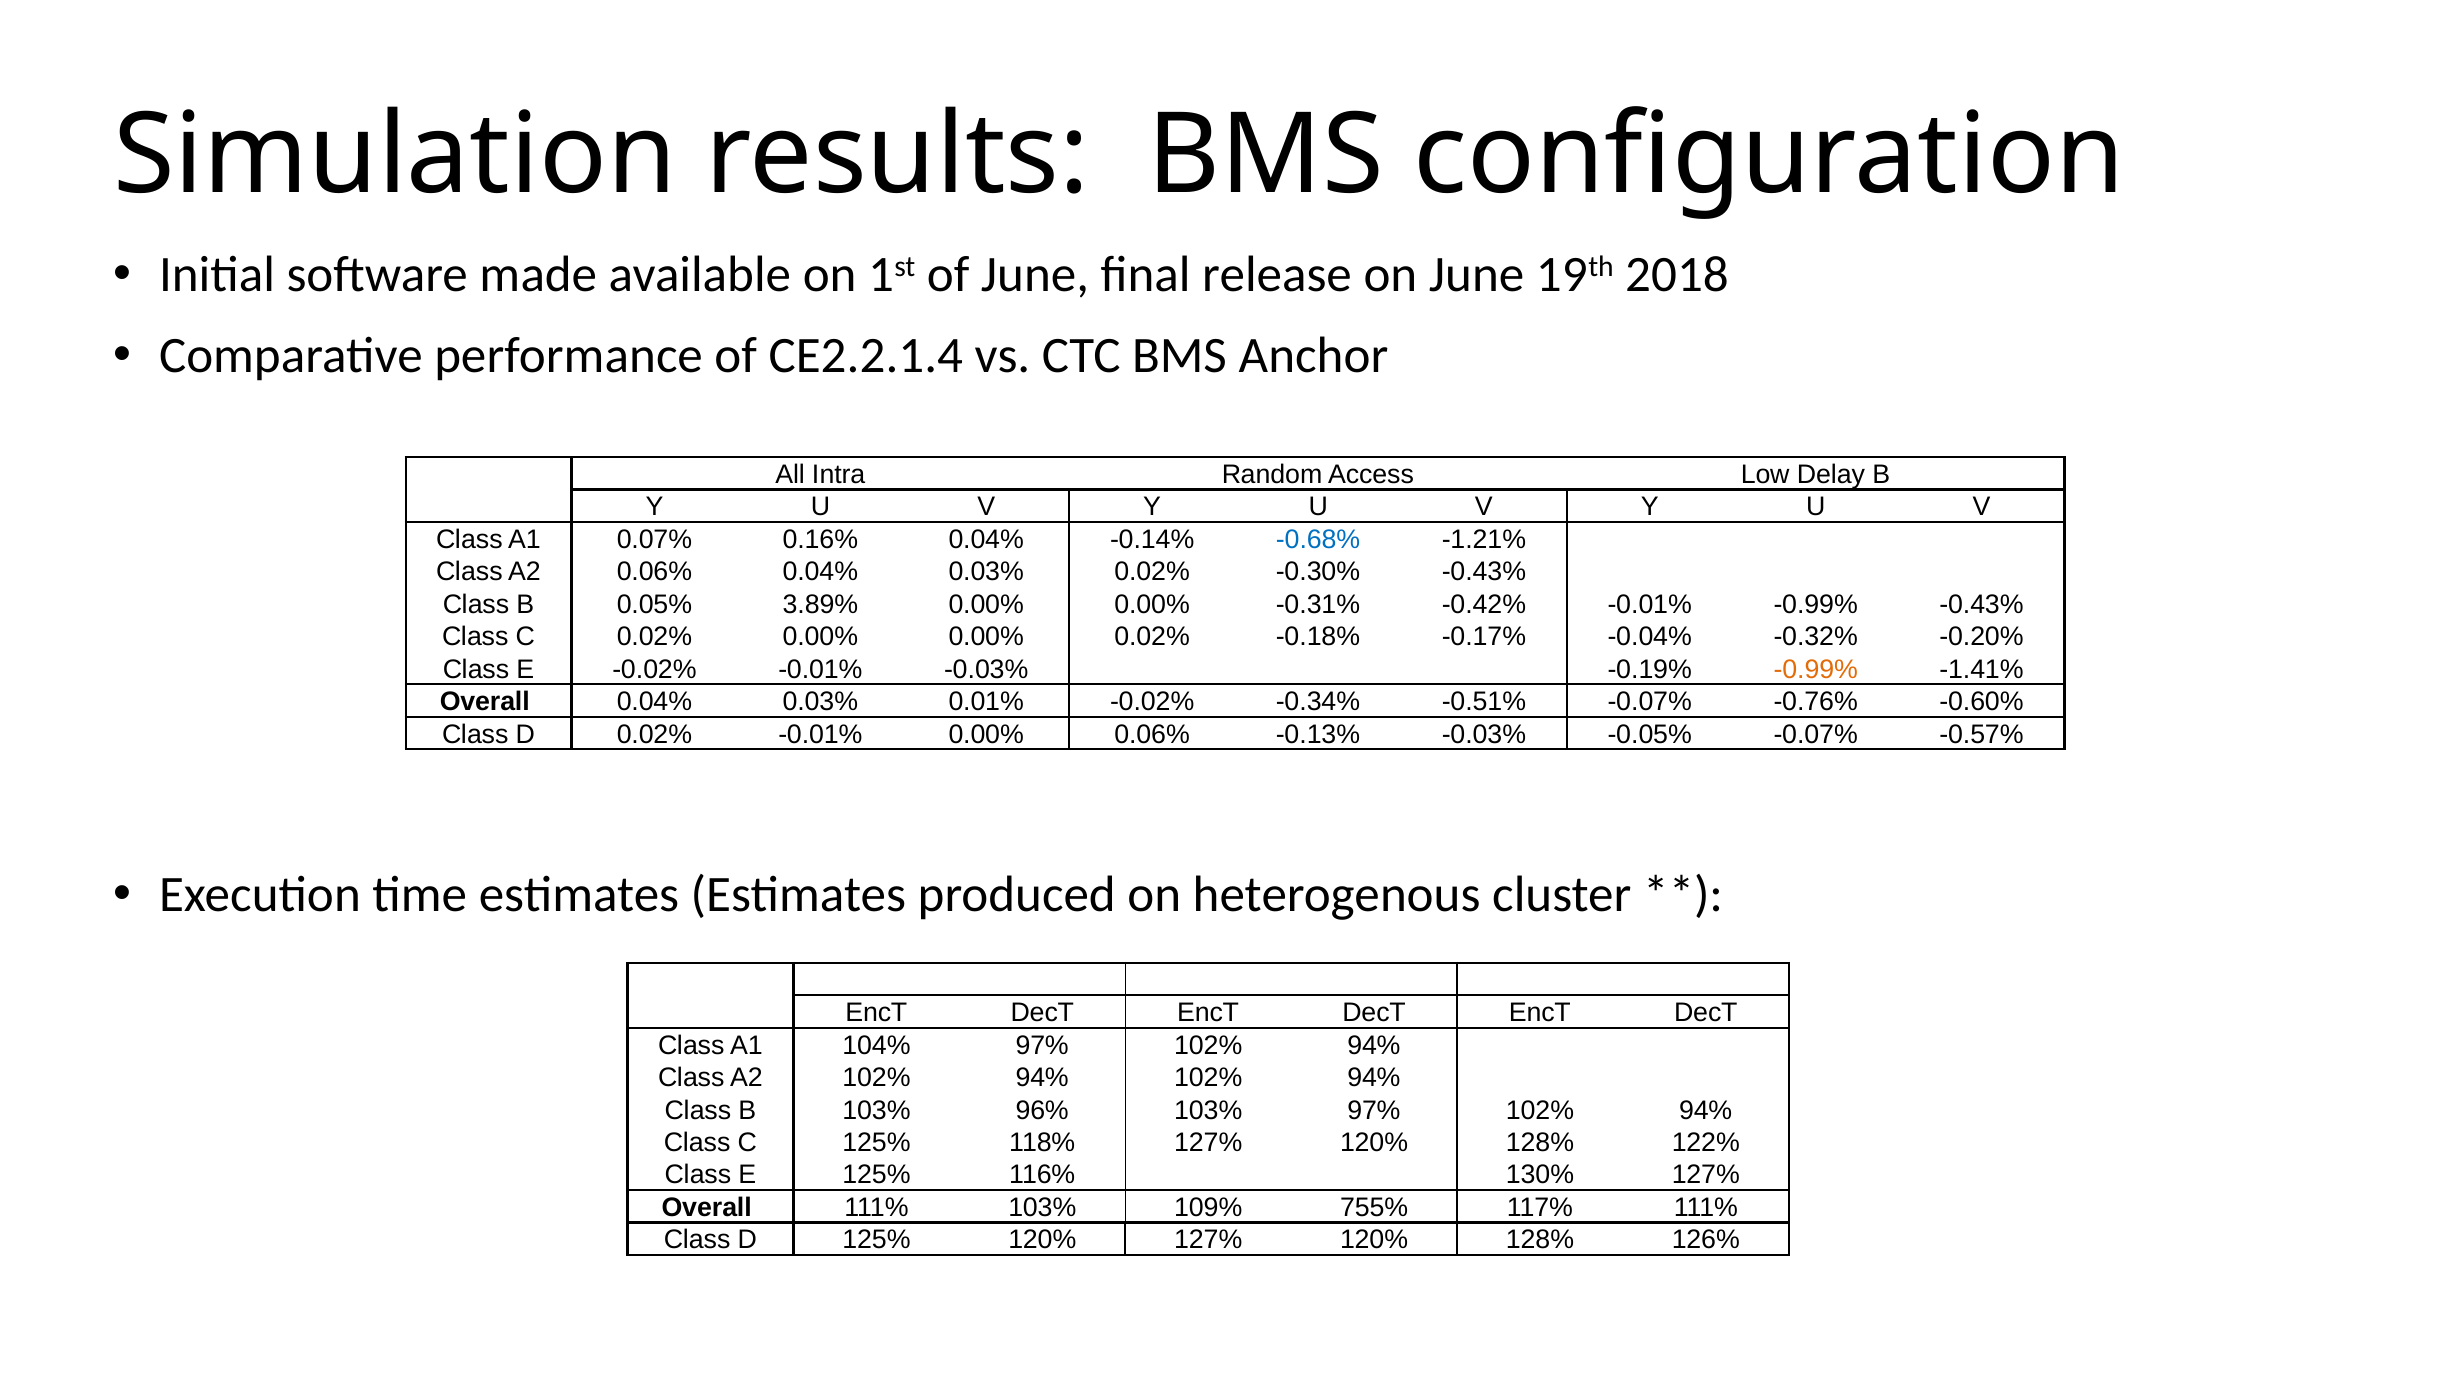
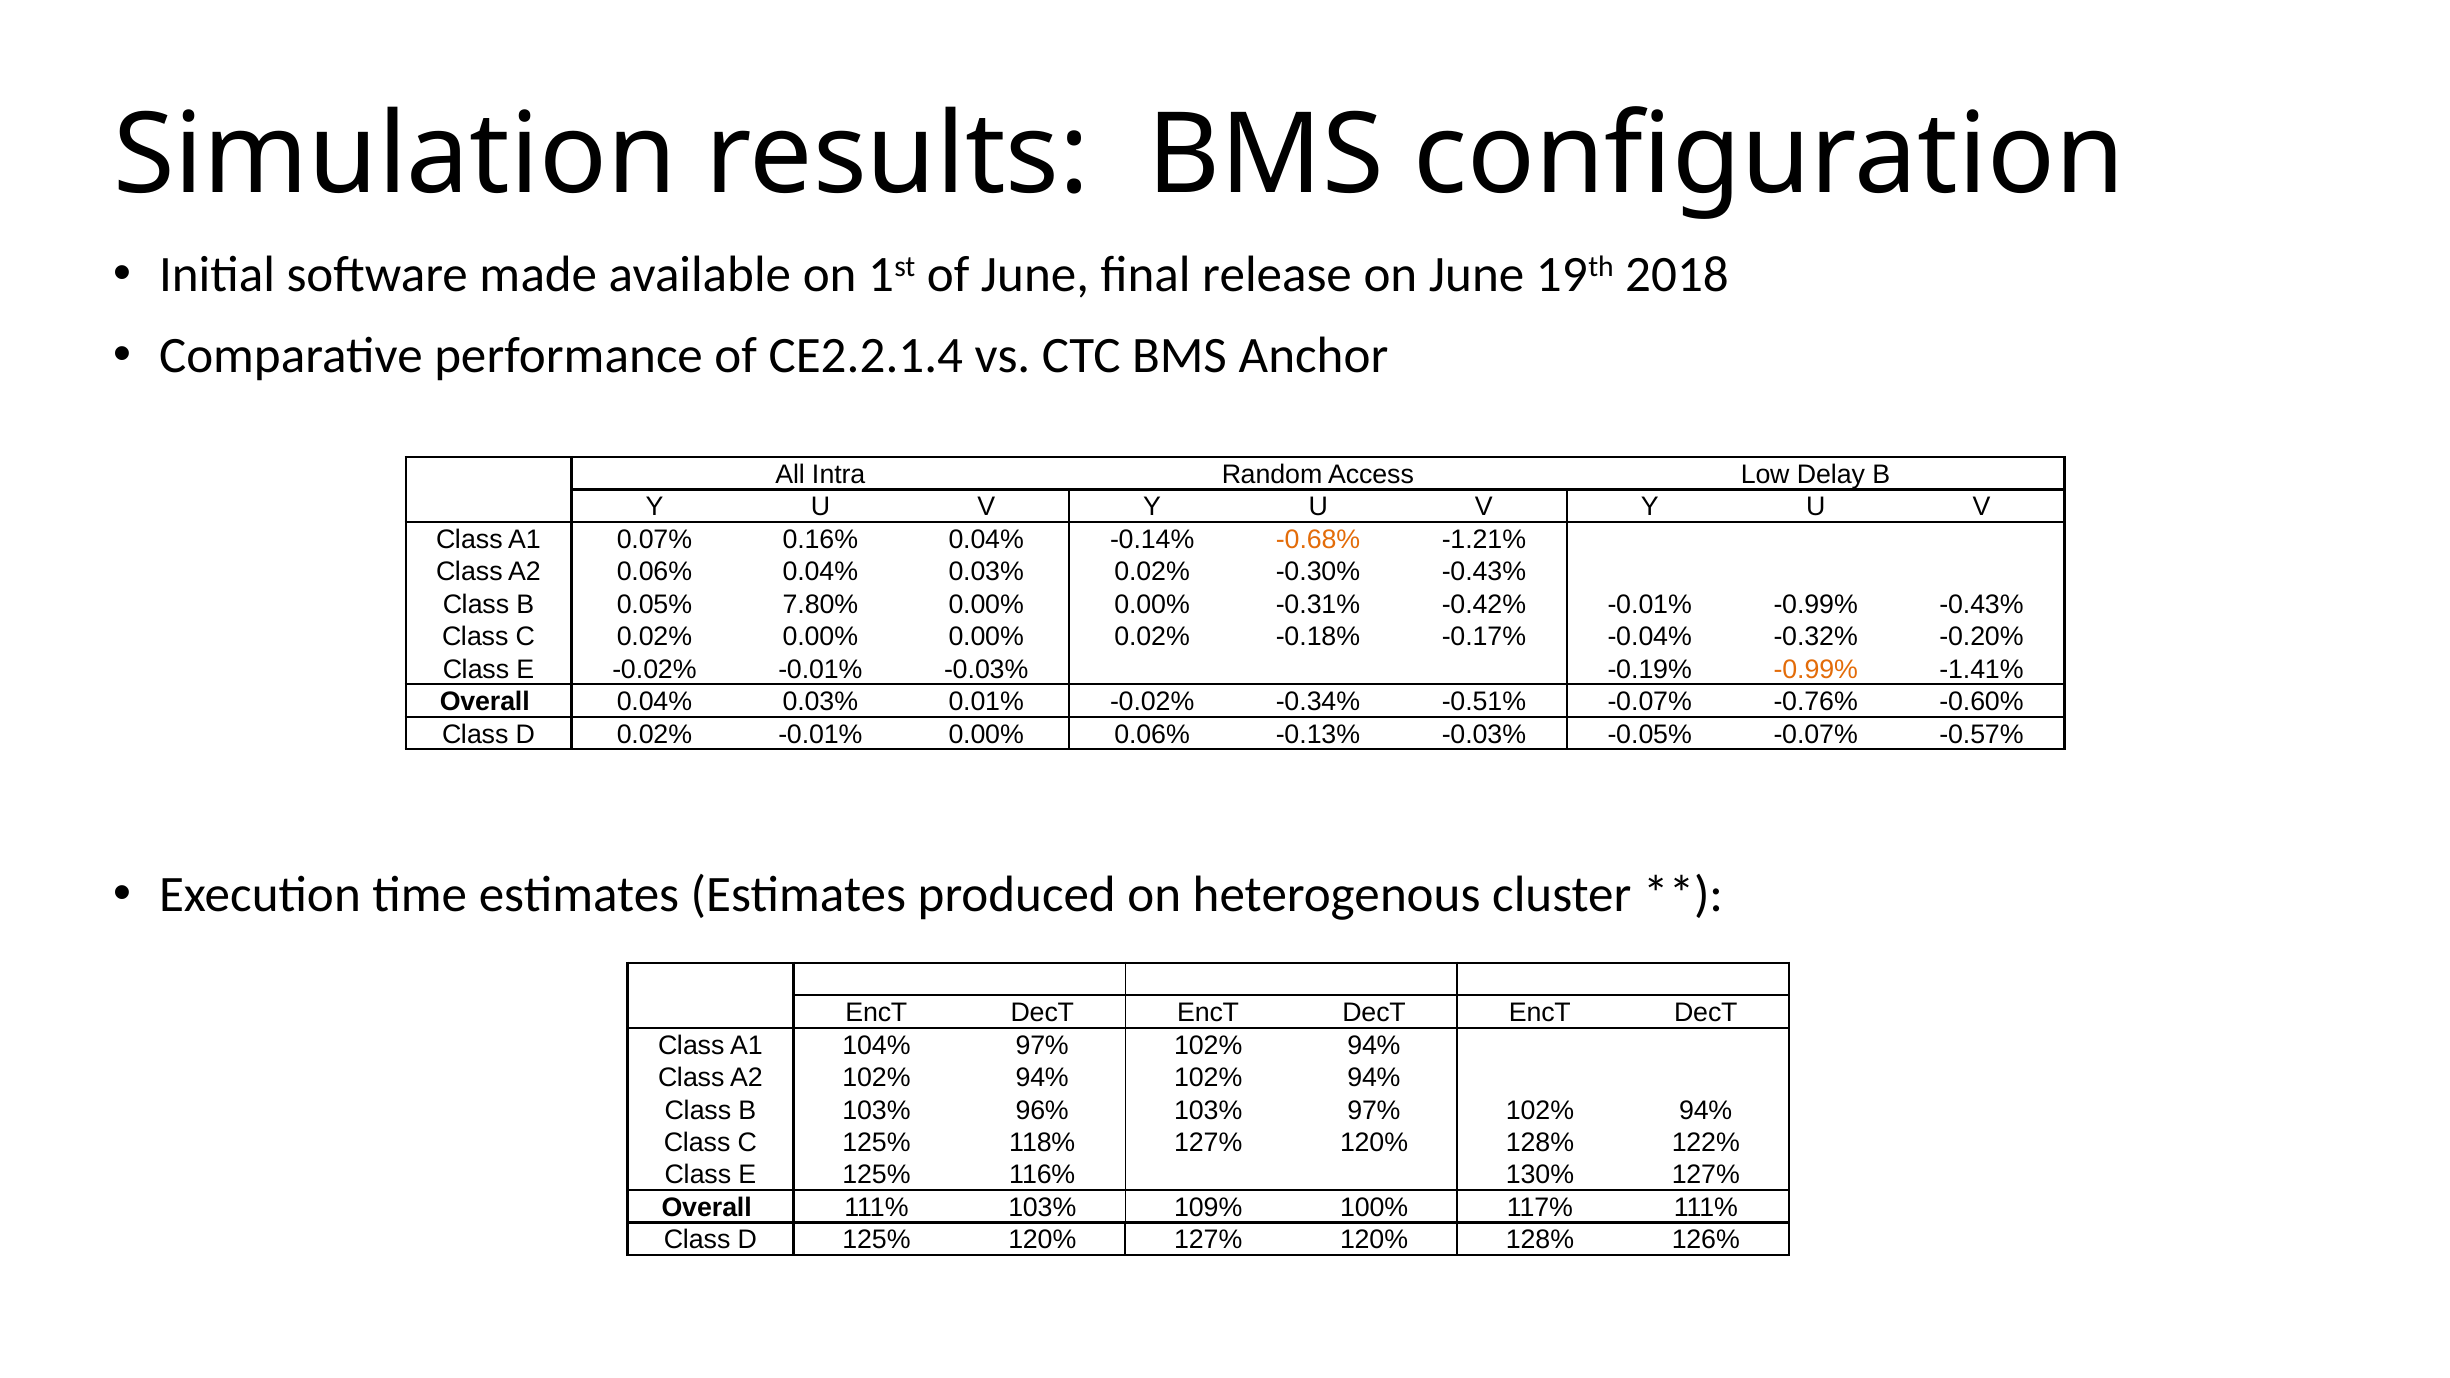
-0.68% colour: blue -> orange
3.89%: 3.89% -> 7.80%
755%: 755% -> 100%
